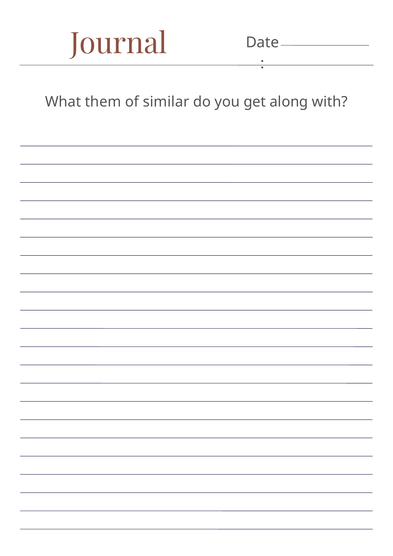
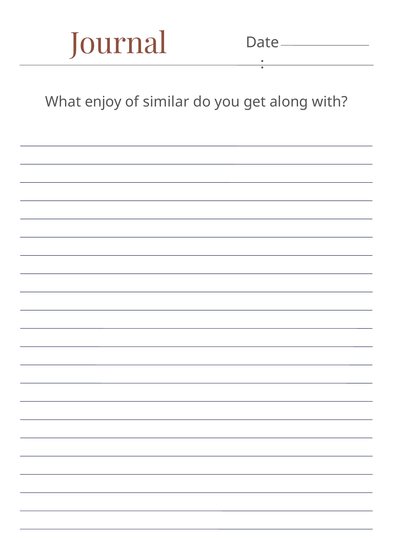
them: them -> enjoy
